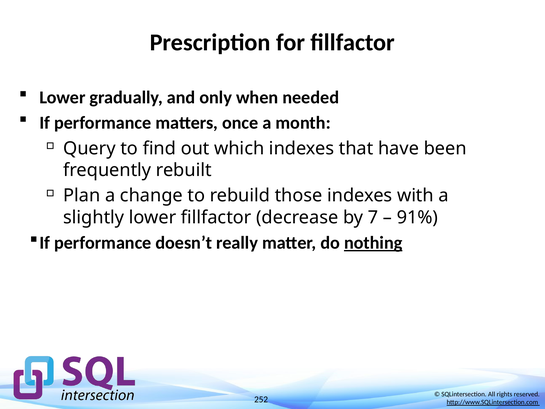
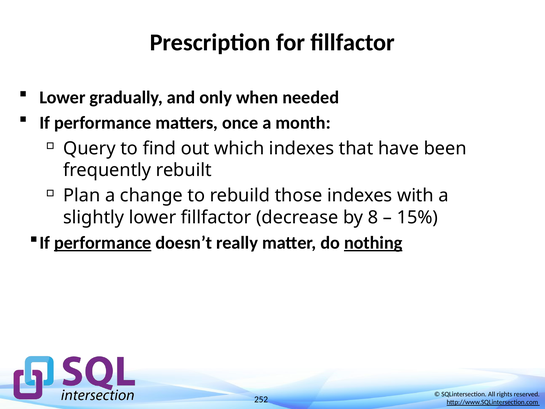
7: 7 -> 8
91%: 91% -> 15%
performance at (103, 243) underline: none -> present
